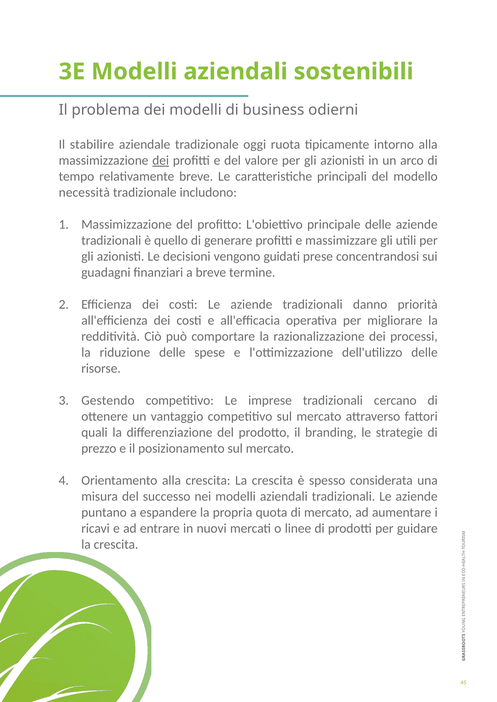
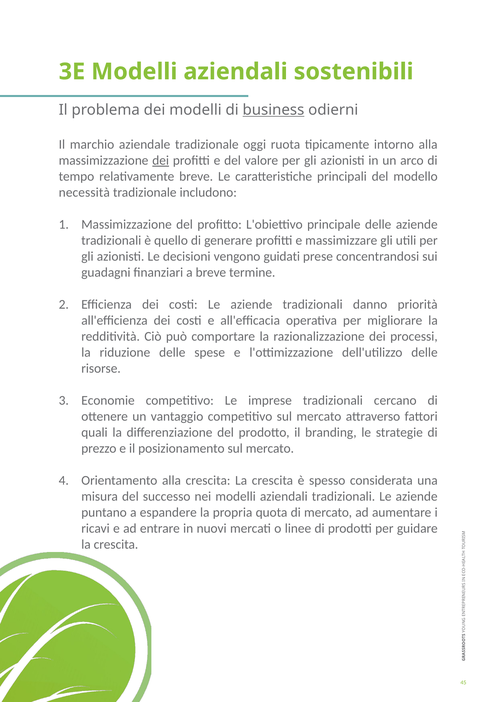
business underline: none -> present
stabilire: stabilire -> marchio
Gestendo: Gestendo -> Economie
